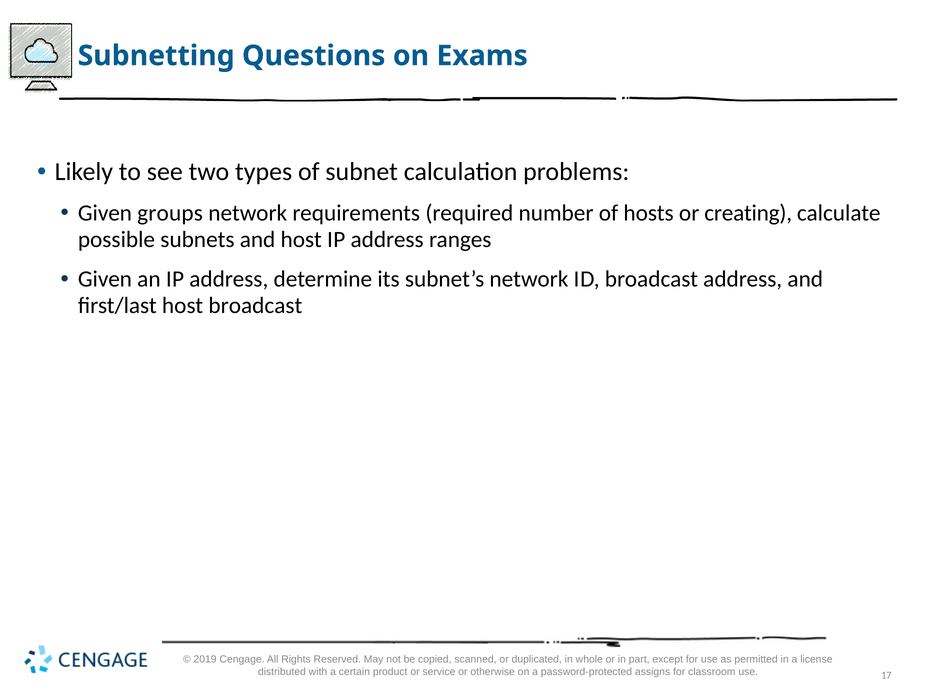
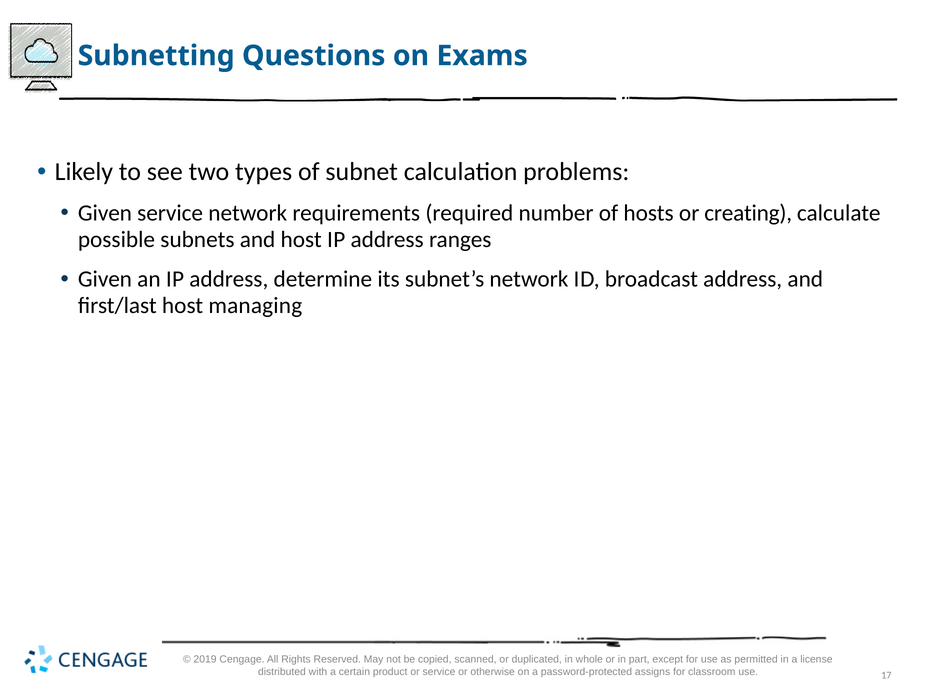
Given groups: groups -> service
host broadcast: broadcast -> managing
